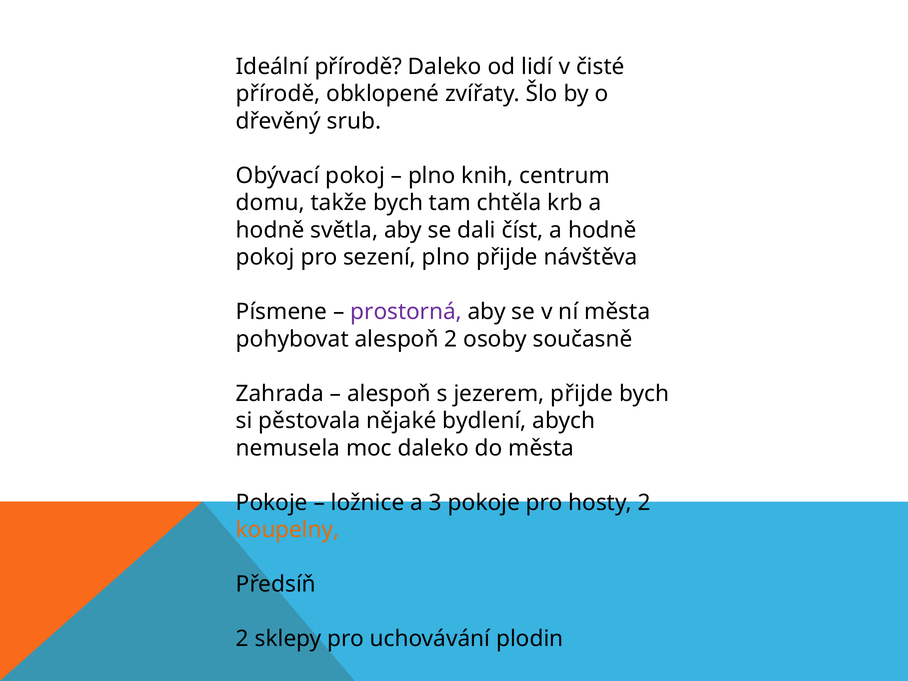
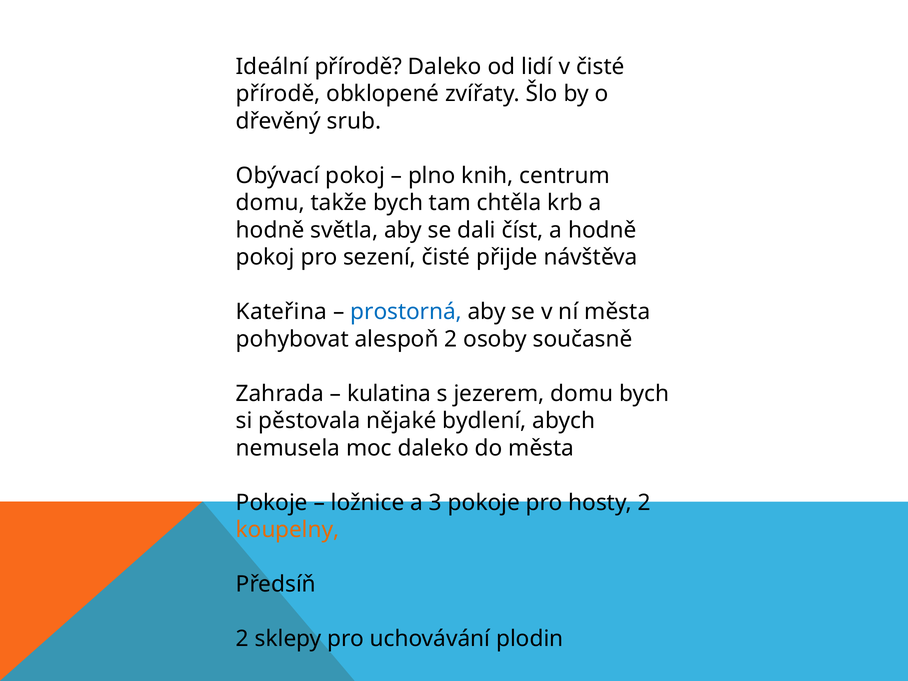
sezení plno: plno -> čisté
Písmene: Písmene -> Kateřina
prostorná colour: purple -> blue
alespoň at (389, 394): alespoň -> kulatina
jezerem přijde: přijde -> domu
